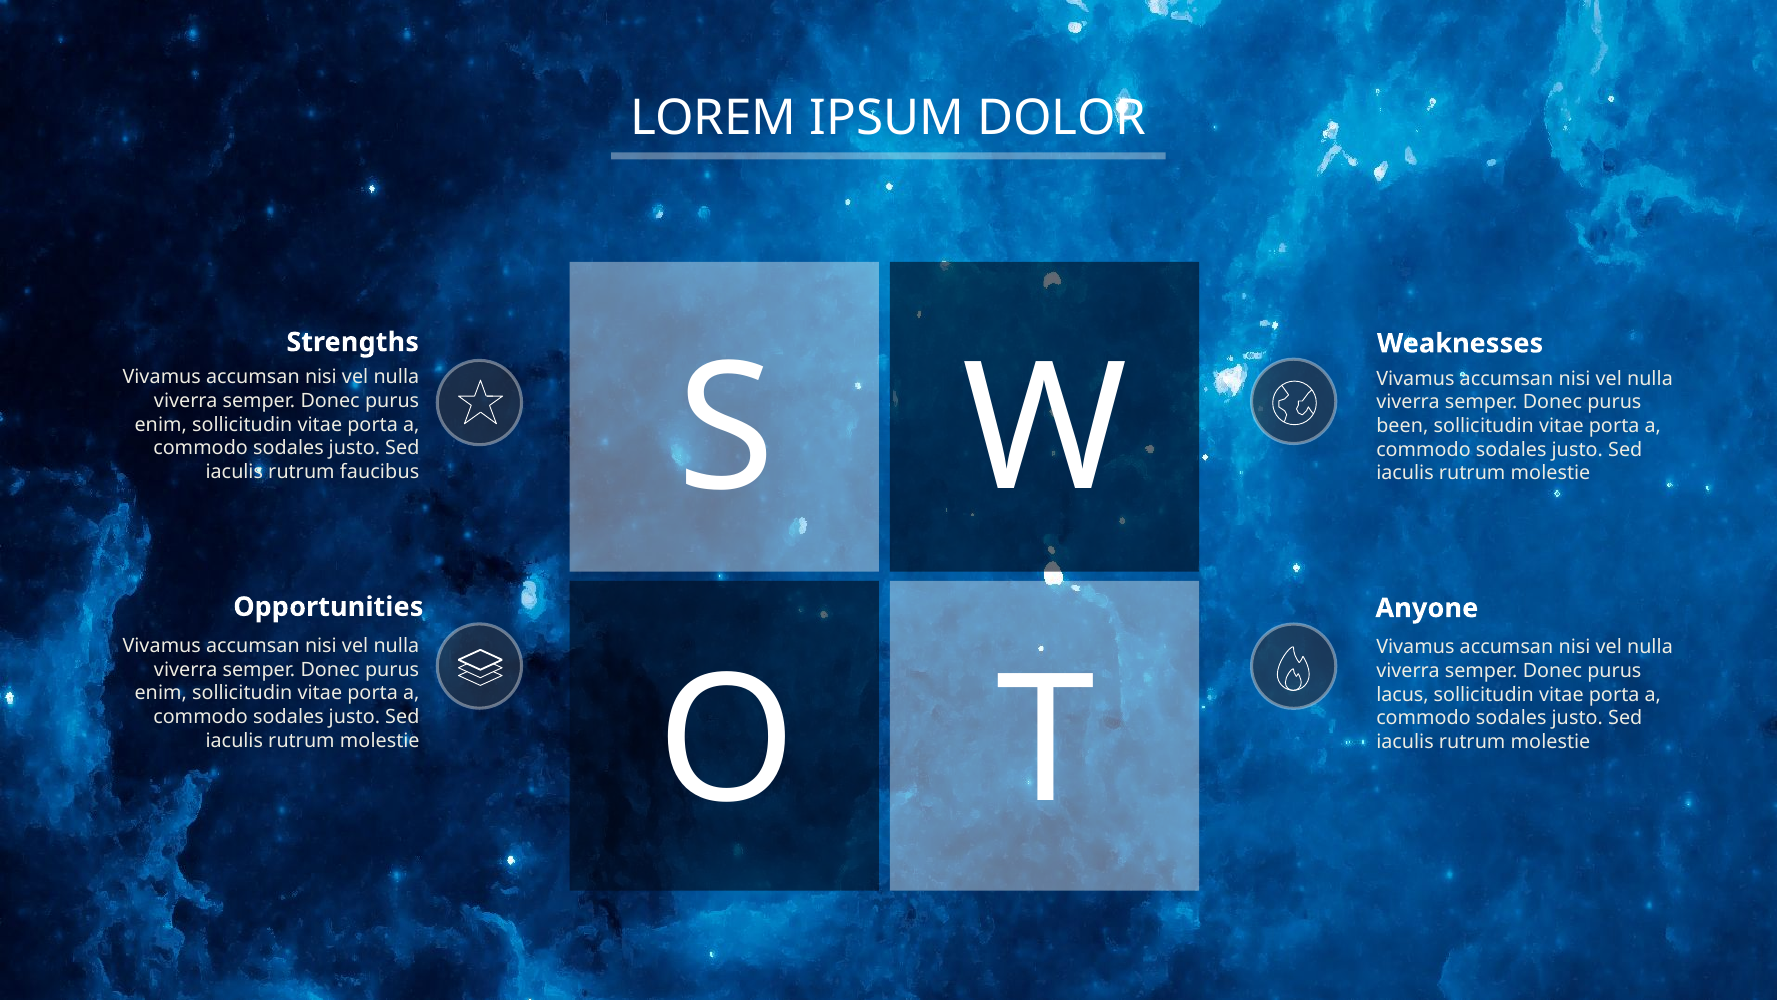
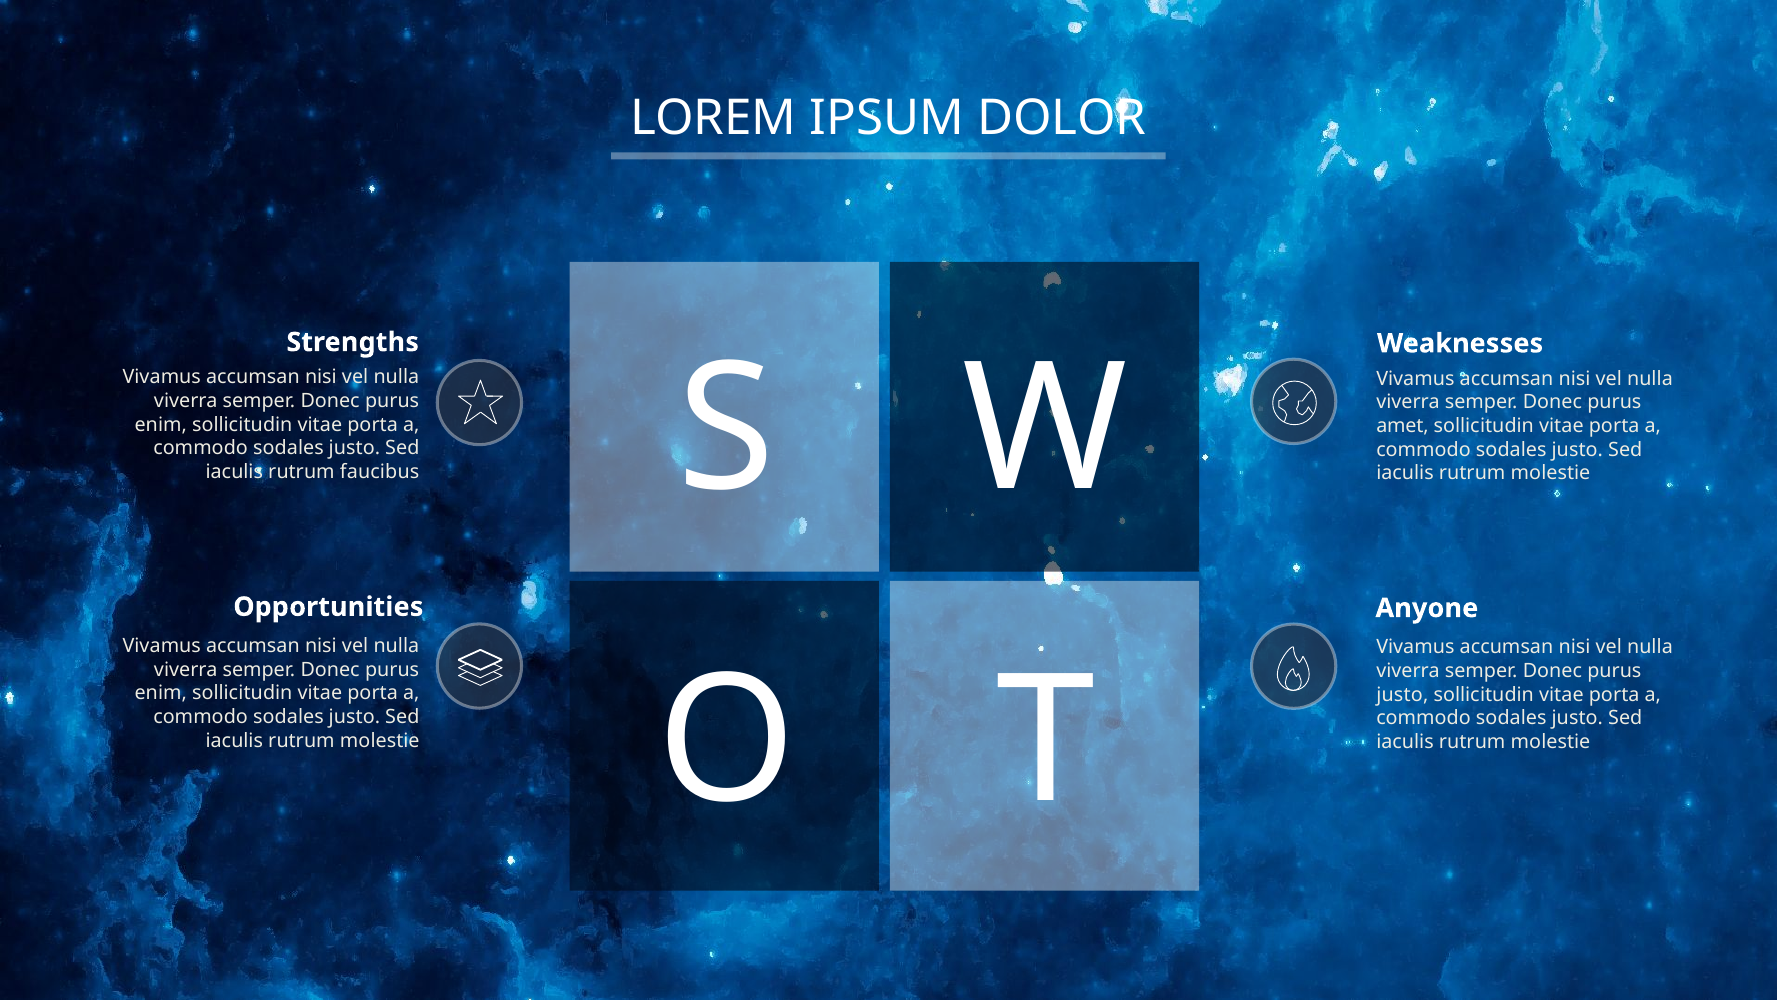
been: been -> amet
lacus at (1402, 694): lacus -> justo
